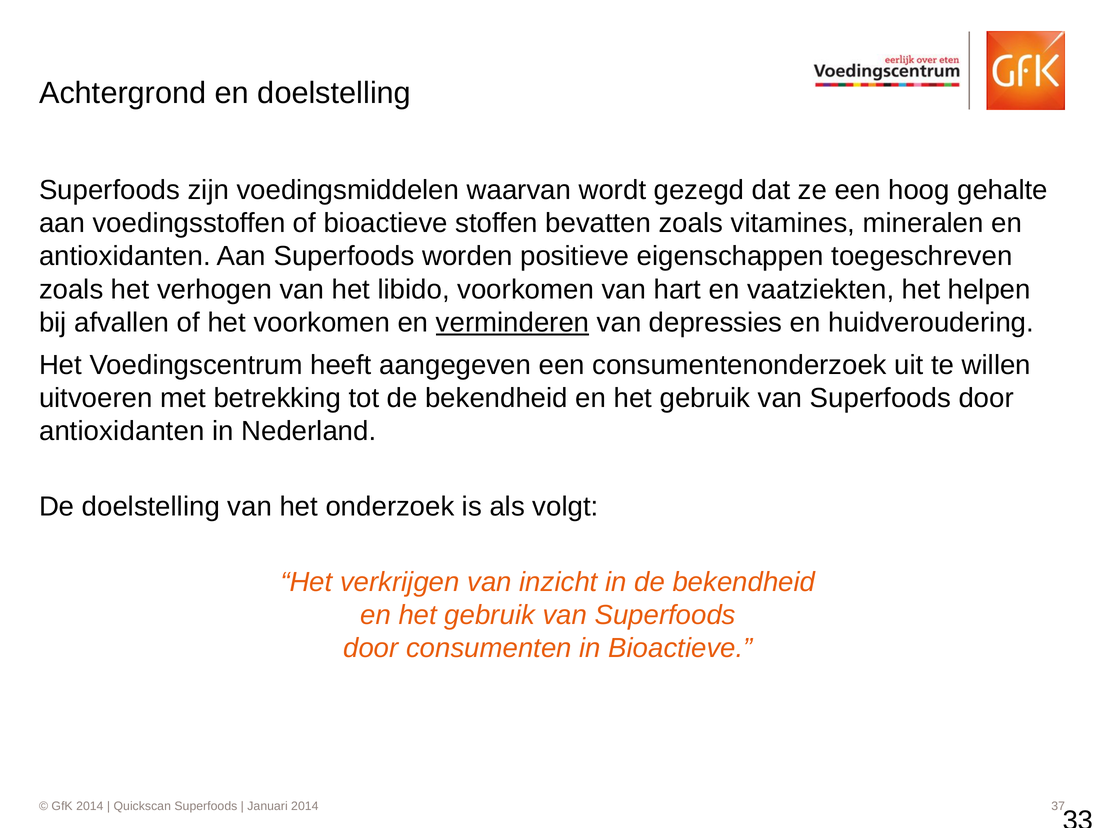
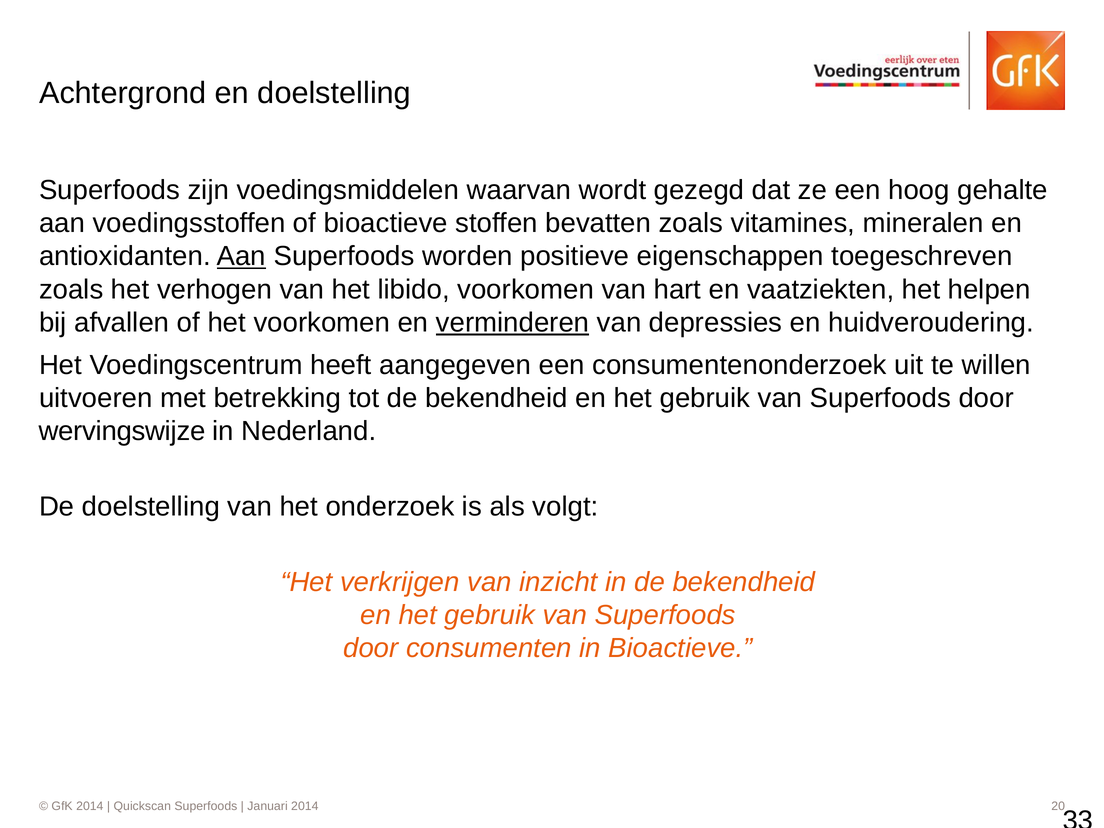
Aan at (241, 256) underline: none -> present
antioxidanten at (122, 431): antioxidanten -> wervingswijze
37: 37 -> 20
